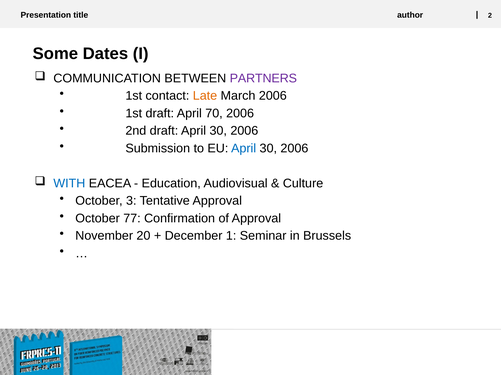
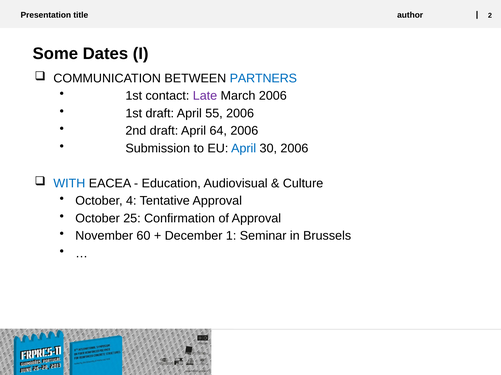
PARTNERS colour: purple -> blue
Late colour: orange -> purple
70: 70 -> 55
draft April 30: 30 -> 64
3: 3 -> 4
77: 77 -> 25
20: 20 -> 60
